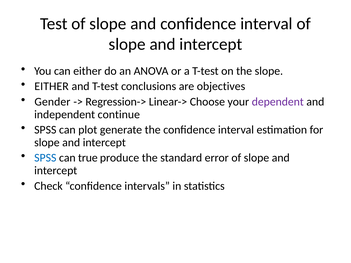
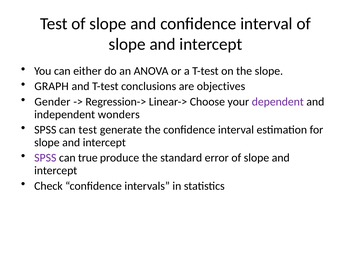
EITHER at (52, 86): EITHER -> GRAPH
continue: continue -> wonders
can plot: plot -> test
SPSS at (45, 158) colour: blue -> purple
